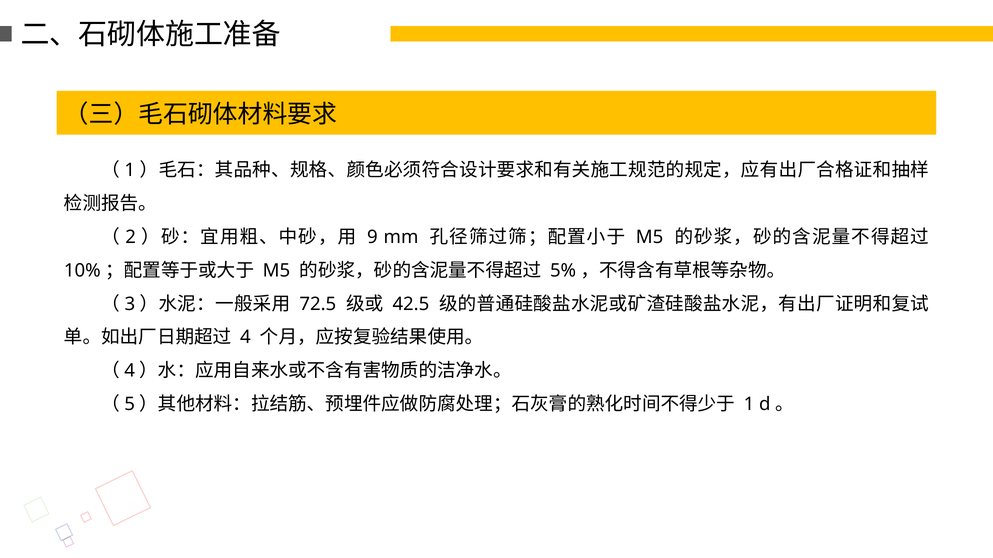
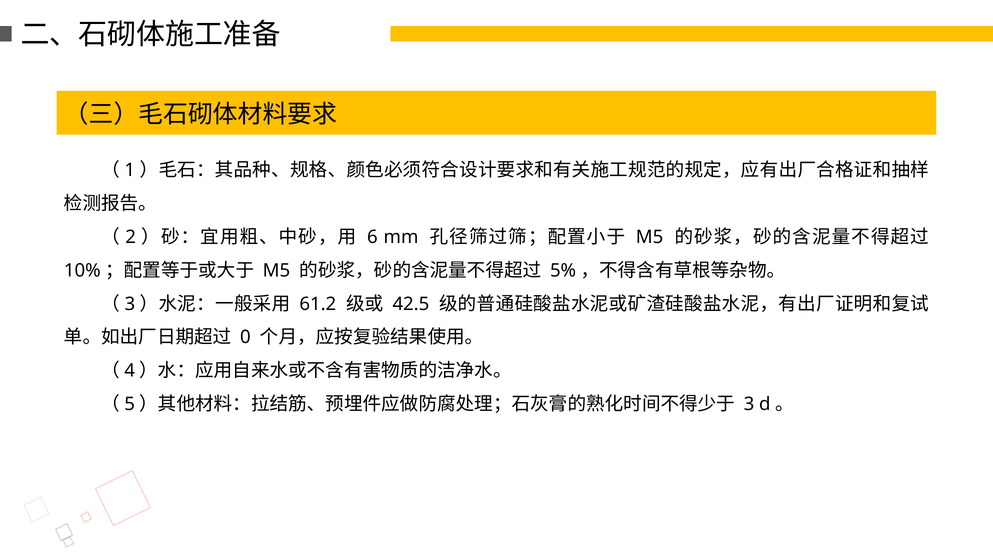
9: 9 -> 6
72.5: 72.5 -> 61.2
4: 4 -> 0
1: 1 -> 3
